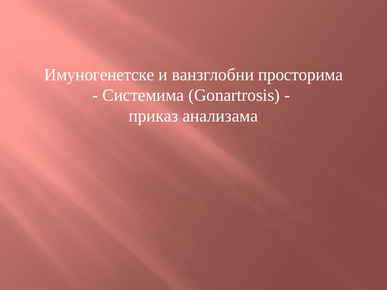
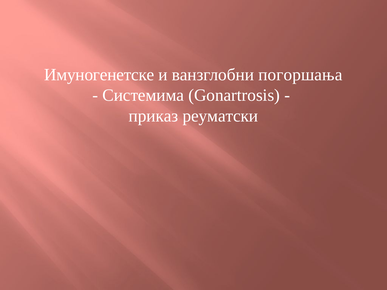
просторима: просторима -> погоршања
анализама: анализама -> реуматски
